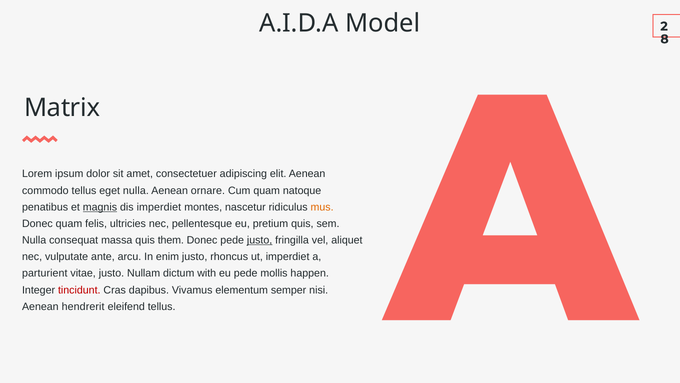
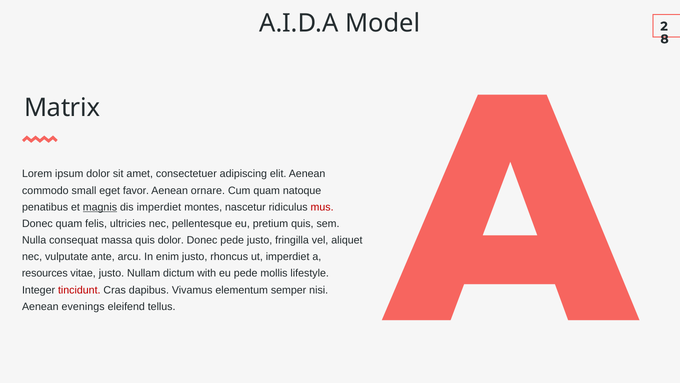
commodo tellus: tellus -> small
eget nulla: nulla -> favor
mus colour: orange -> red
quis them: them -> dolor
justo at (260, 240) underline: present -> none
parturient: parturient -> resources
happen: happen -> lifestyle
hendrerit: hendrerit -> evenings
